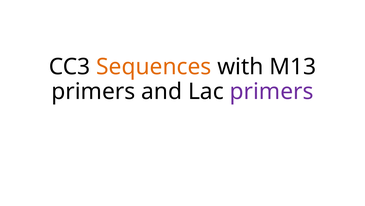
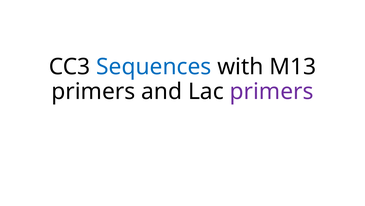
Sequences colour: orange -> blue
